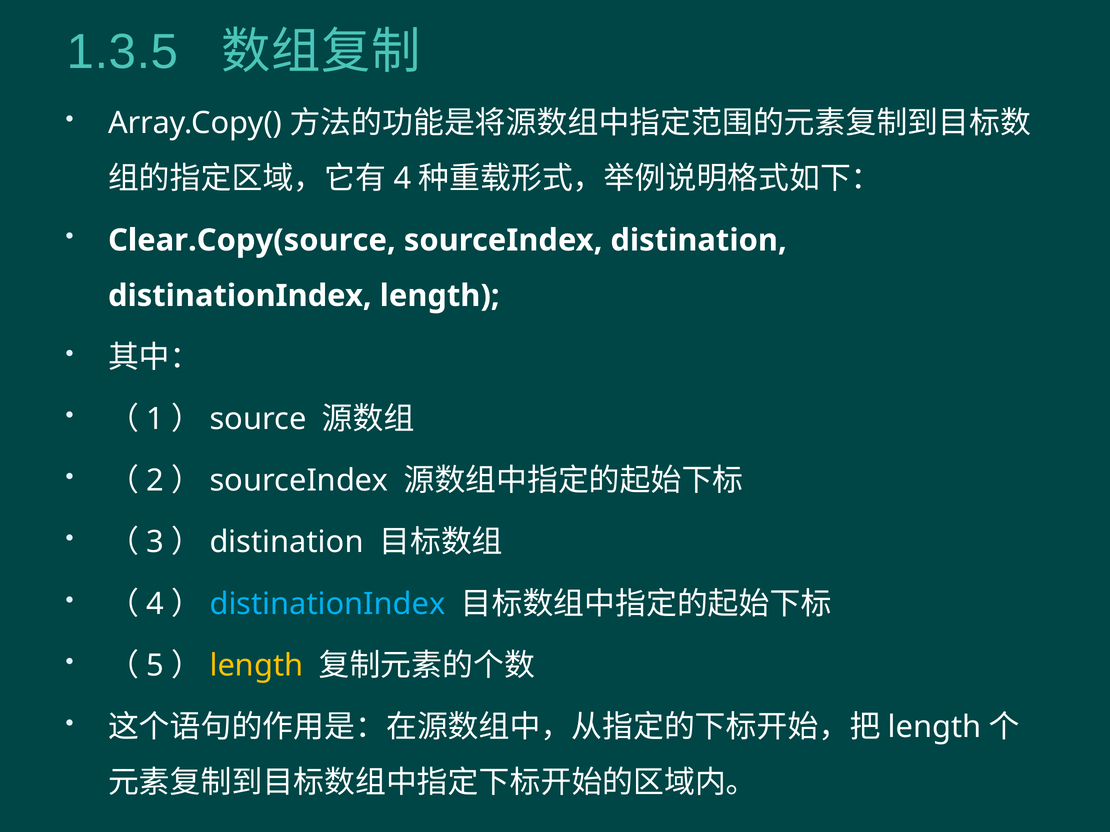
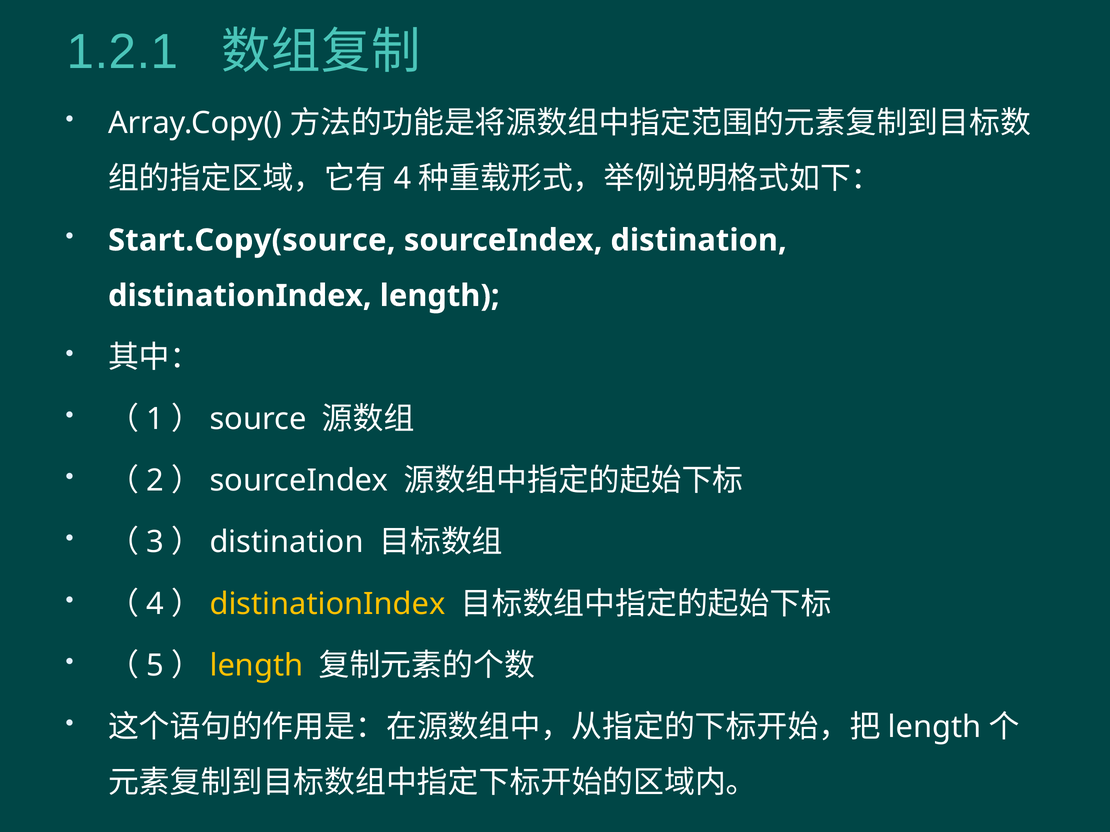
1.3.5: 1.3.5 -> 1.2.1
Clear.Copy(source: Clear.Copy(source -> Start.Copy(source
distinationIndex at (328, 604) colour: light blue -> yellow
